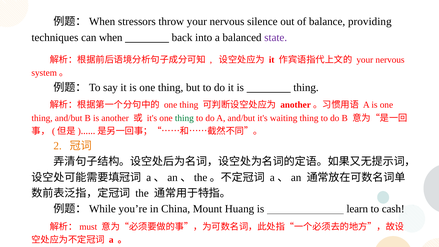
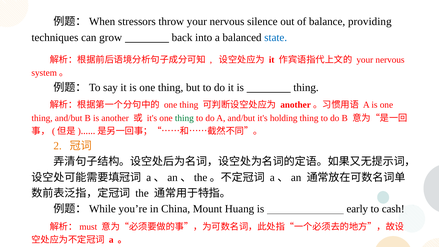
when: when -> grow
state colour: purple -> blue
waiting: waiting -> holding
learn: learn -> early
